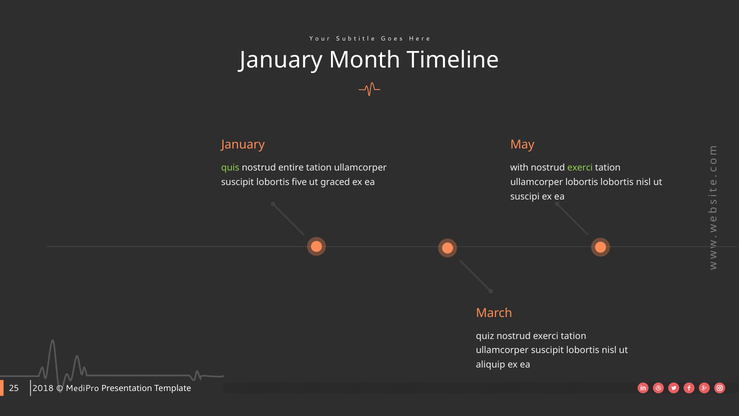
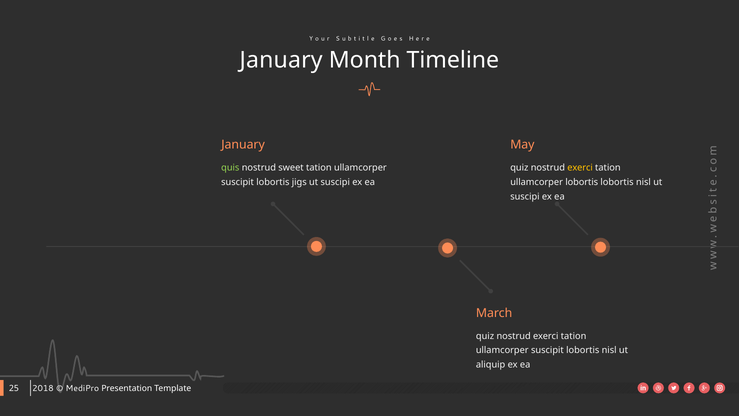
entire: entire -> sweet
with at (519, 168): with -> quiz
exerci at (580, 168) colour: light green -> yellow
five: five -> jigs
graced at (335, 182): graced -> suscipi
